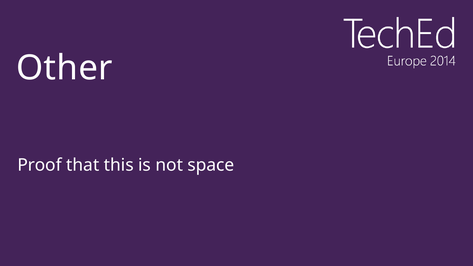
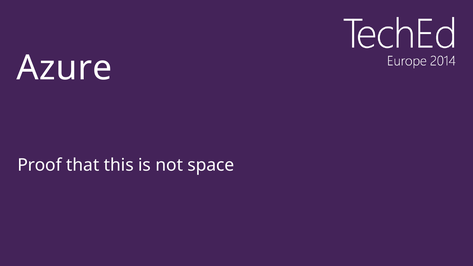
Other: Other -> Azure
